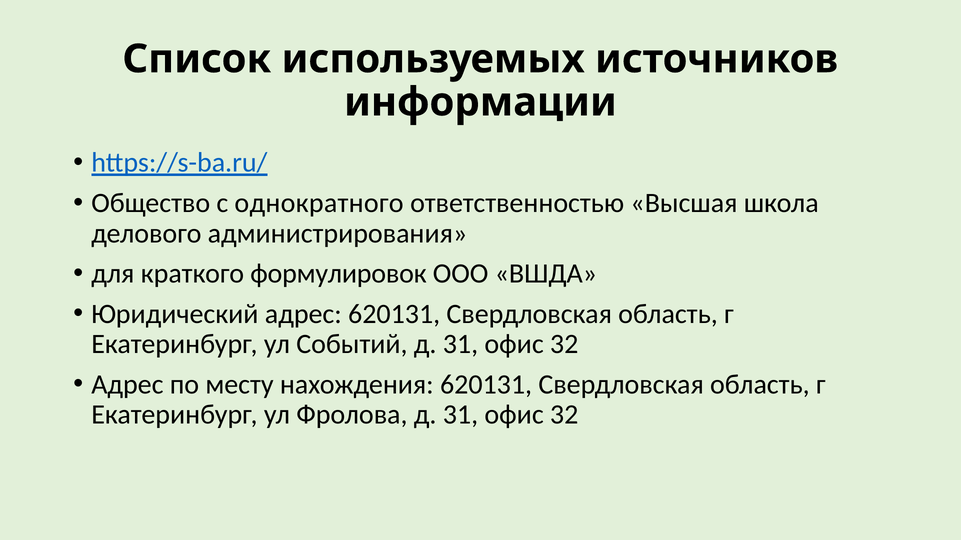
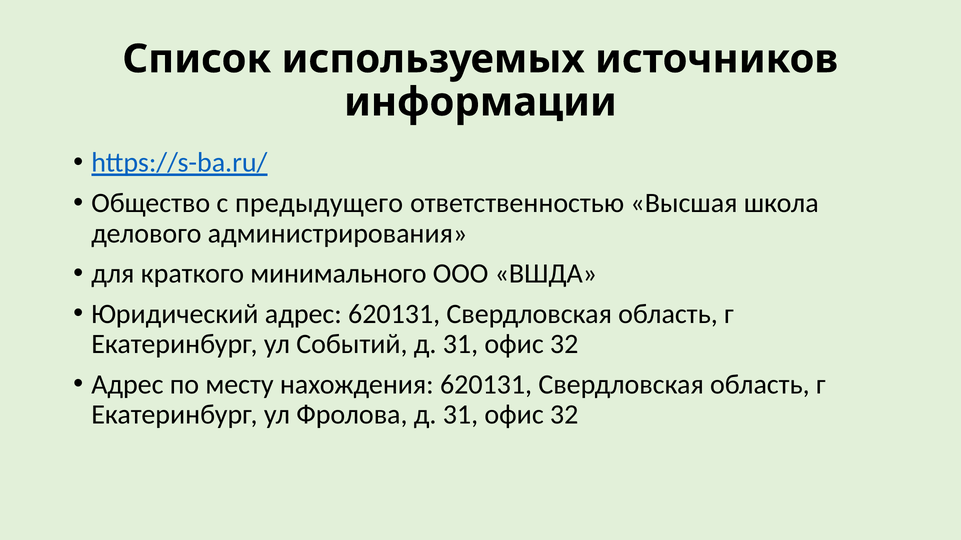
однократного: однократного -> предыдущего
формулировок: формулировок -> минимального
